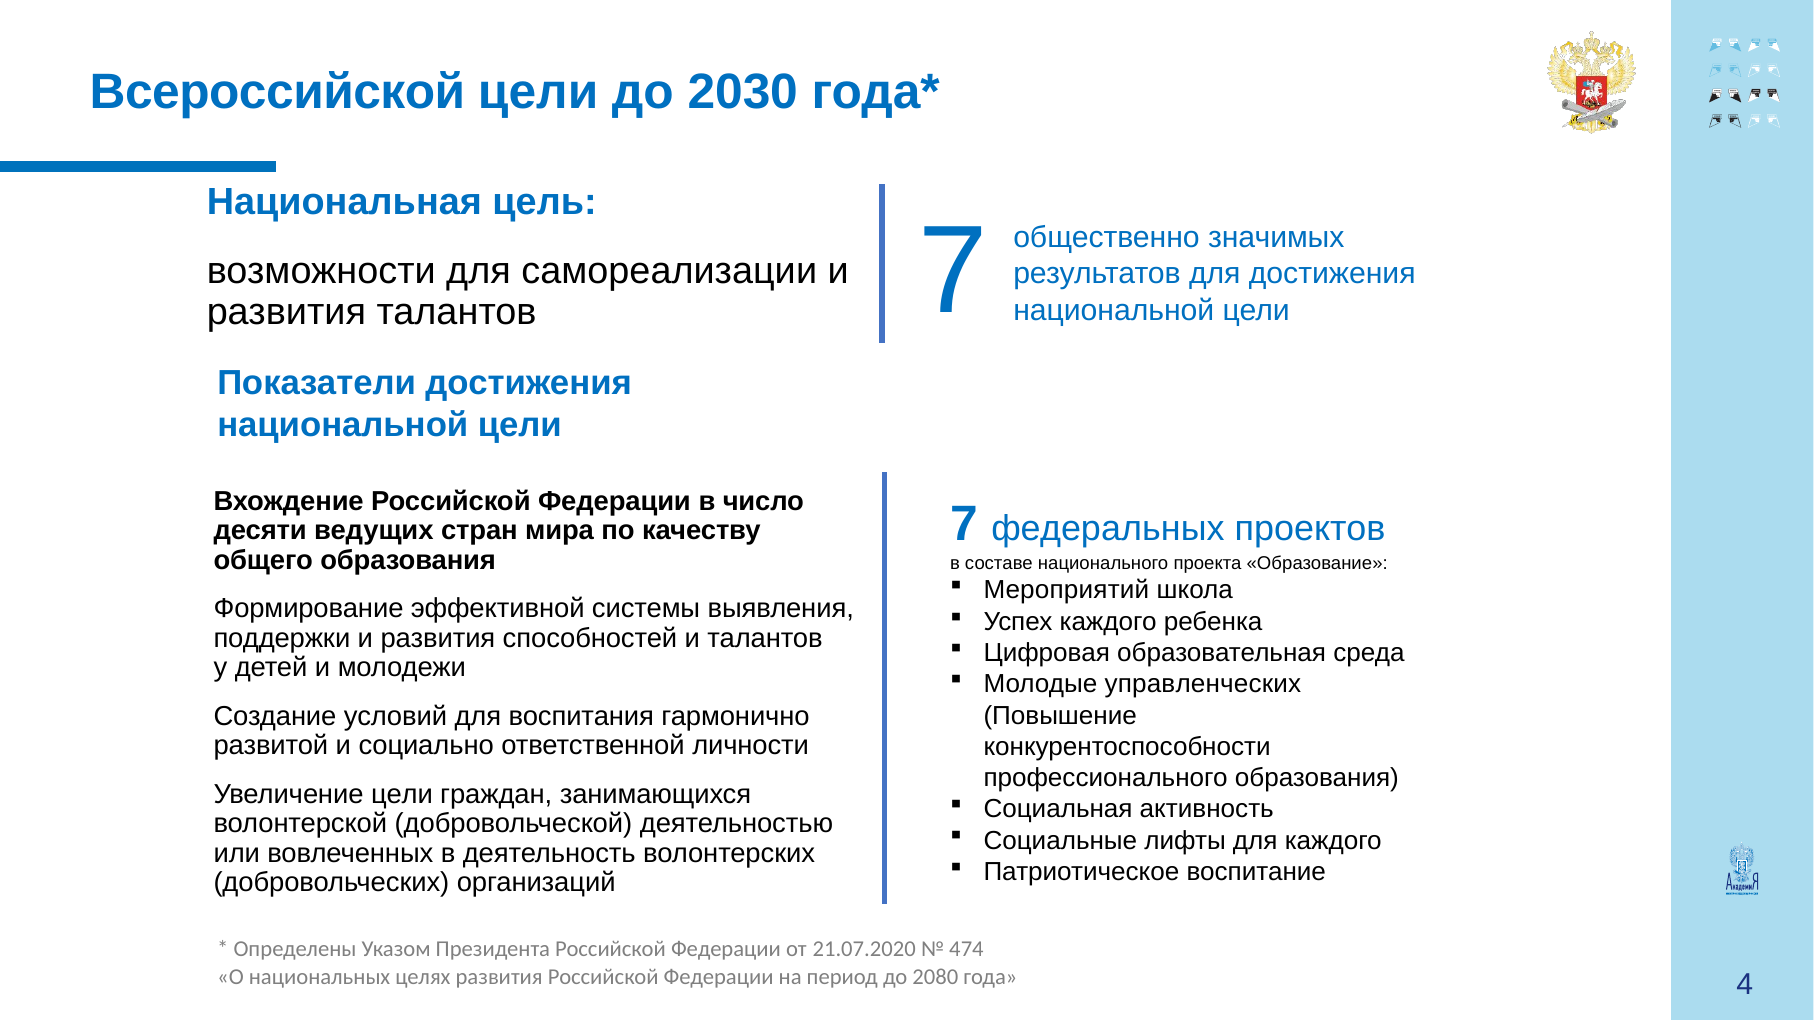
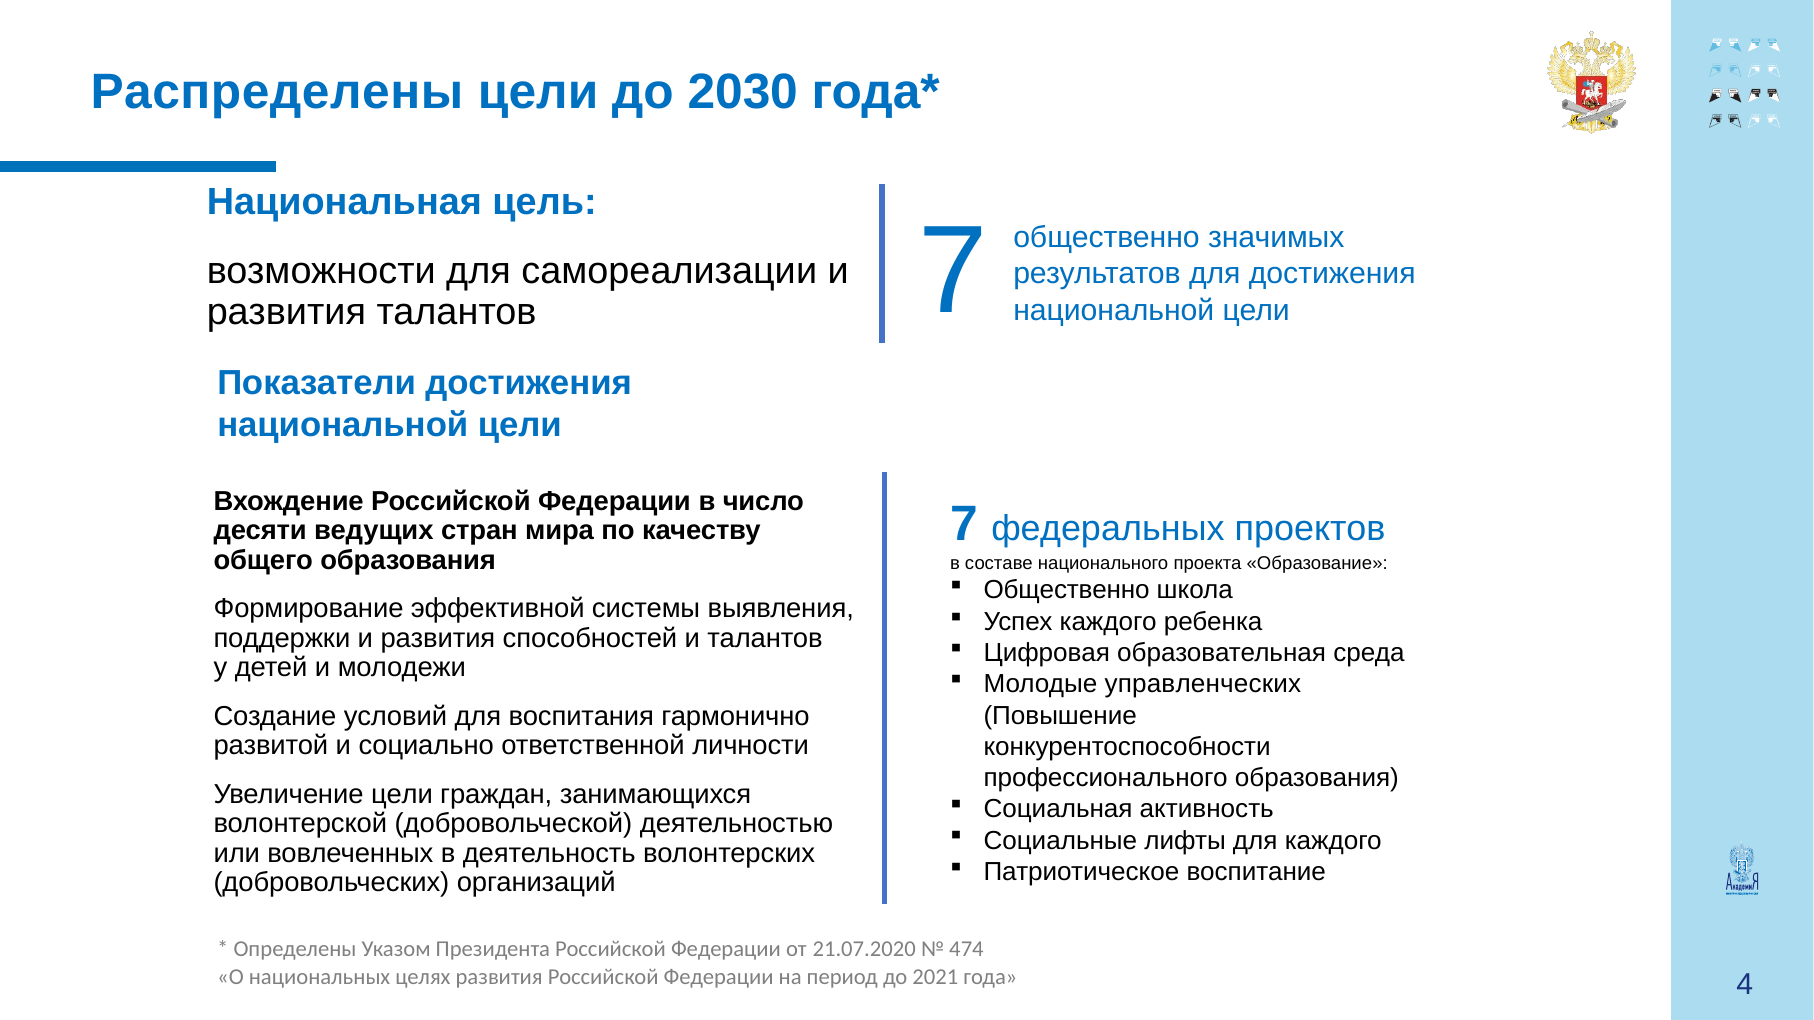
Всероссийской: Всероссийской -> Распределены
Мероприятий at (1066, 591): Мероприятий -> Общественно
2080: 2080 -> 2021
